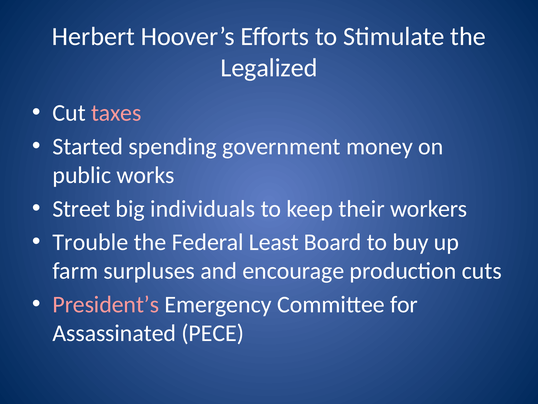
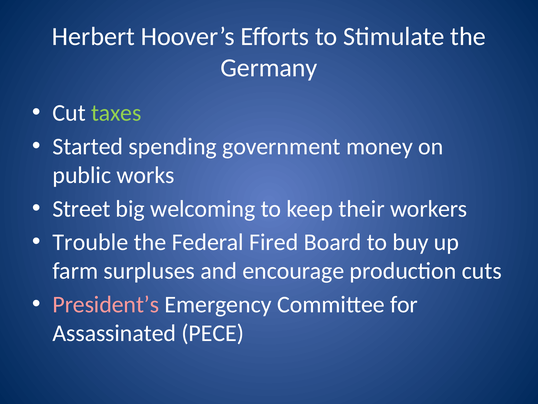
Legalized: Legalized -> Germany
taxes colour: pink -> light green
individuals: individuals -> welcoming
Least: Least -> Fired
